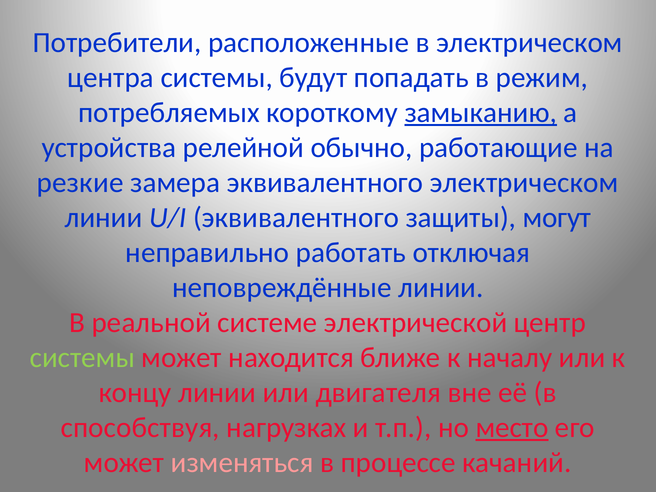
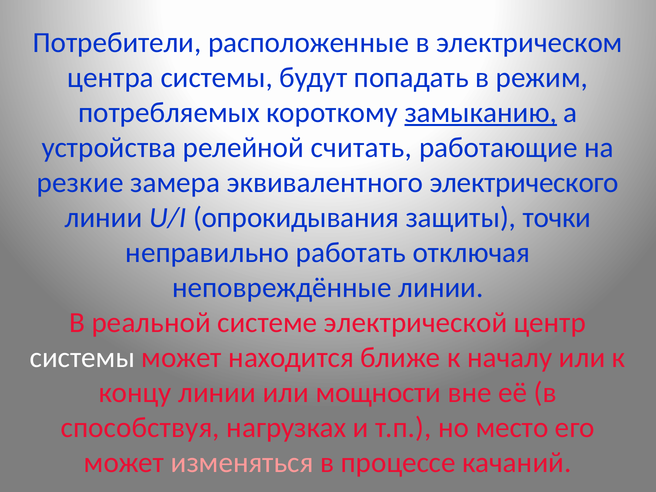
обычно: обычно -> считать
эквивалентного электрическом: электрическом -> электрического
U/I эквивалентного: эквивалентного -> опрокидывания
могут: могут -> точки
системы at (82, 357) colour: light green -> white
двигателя: двигателя -> мощности
место underline: present -> none
